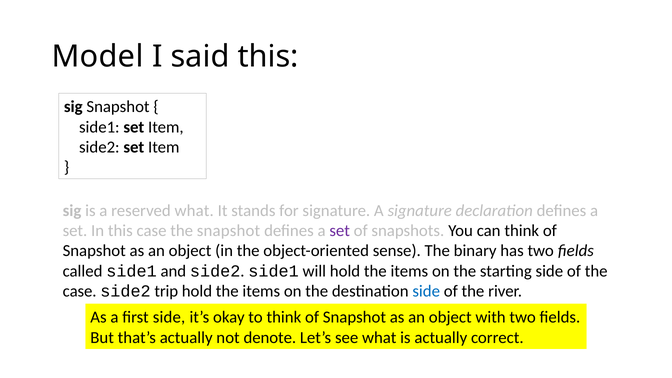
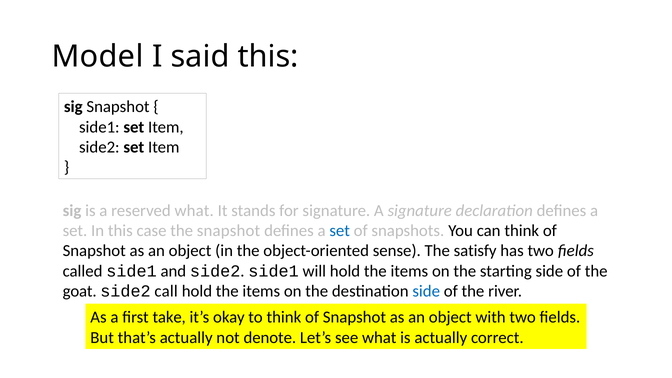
set at (340, 231) colour: purple -> blue
binary: binary -> satisfy
case at (80, 291): case -> goat
trip: trip -> call
first side: side -> take
